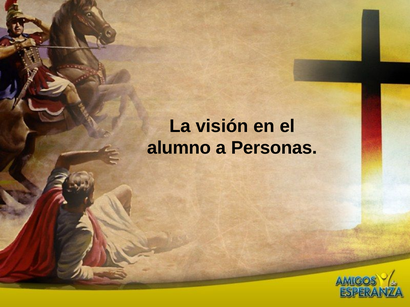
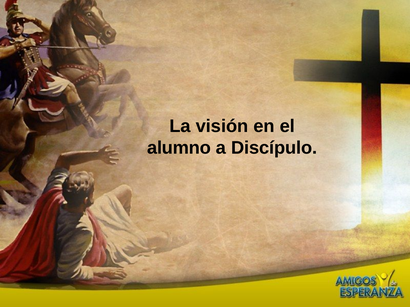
Personas: Personas -> Discípulo
